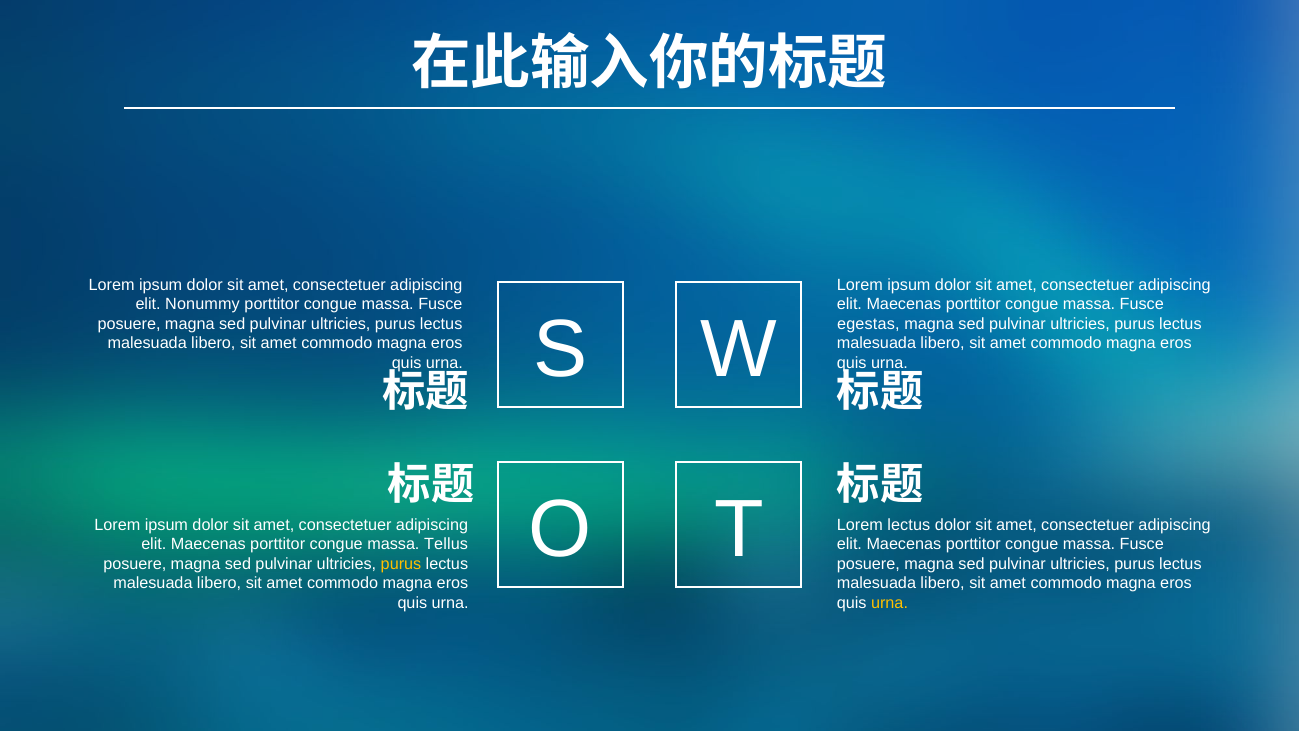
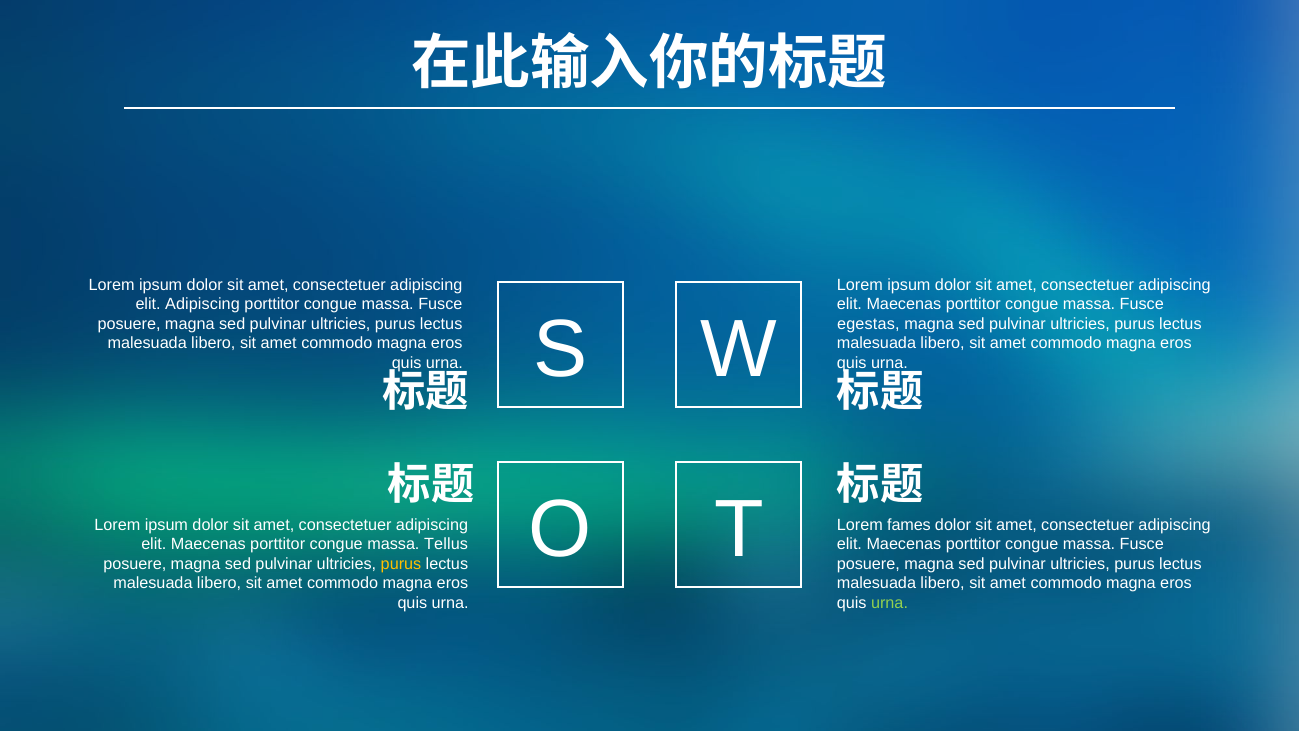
elit Nonummy: Nonummy -> Adipiscing
Lorem lectus: lectus -> fames
urna at (890, 602) colour: yellow -> light green
